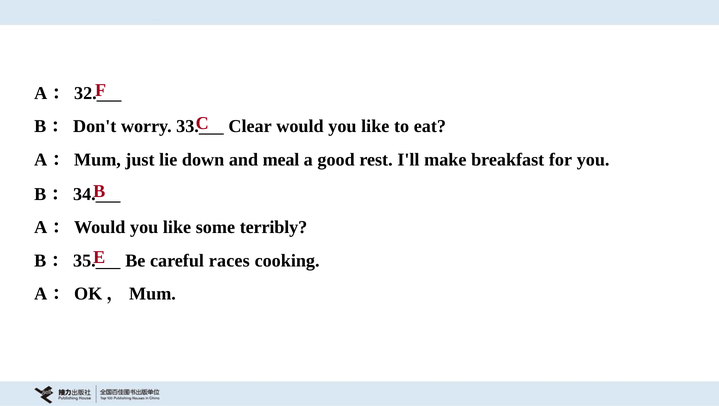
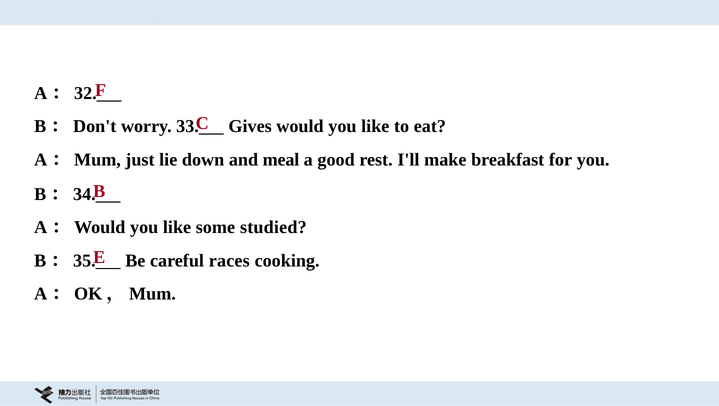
Clear: Clear -> Gives
terribly: terribly -> studied
